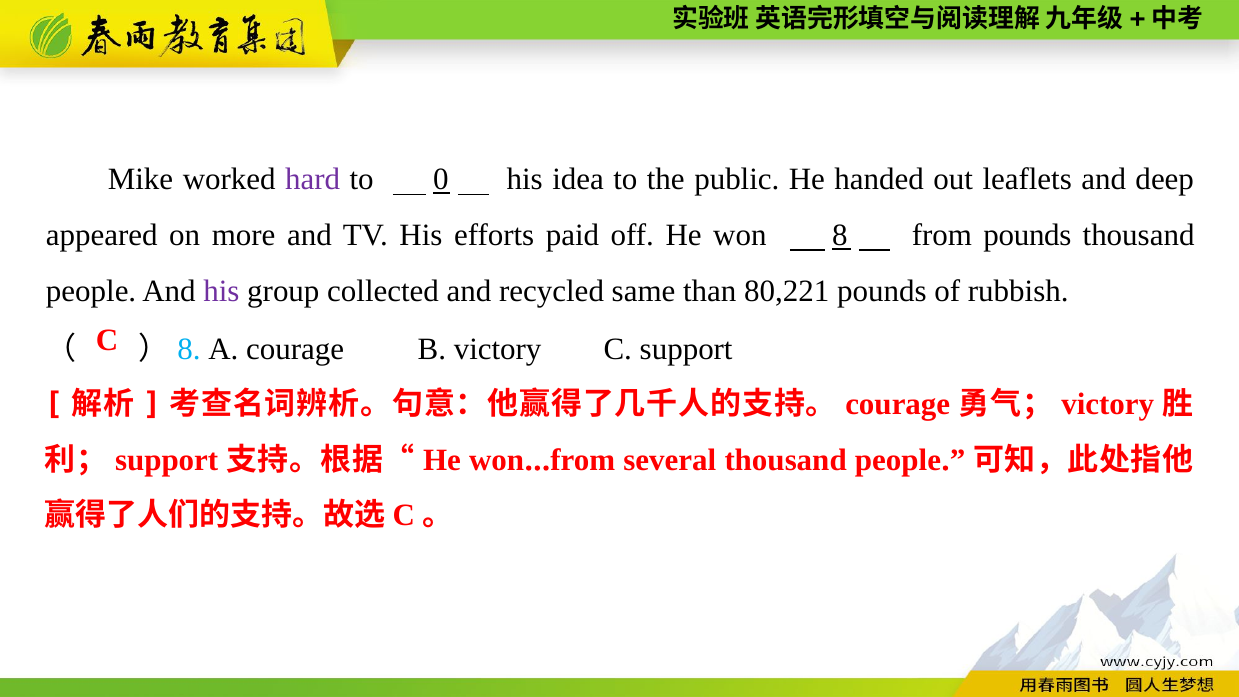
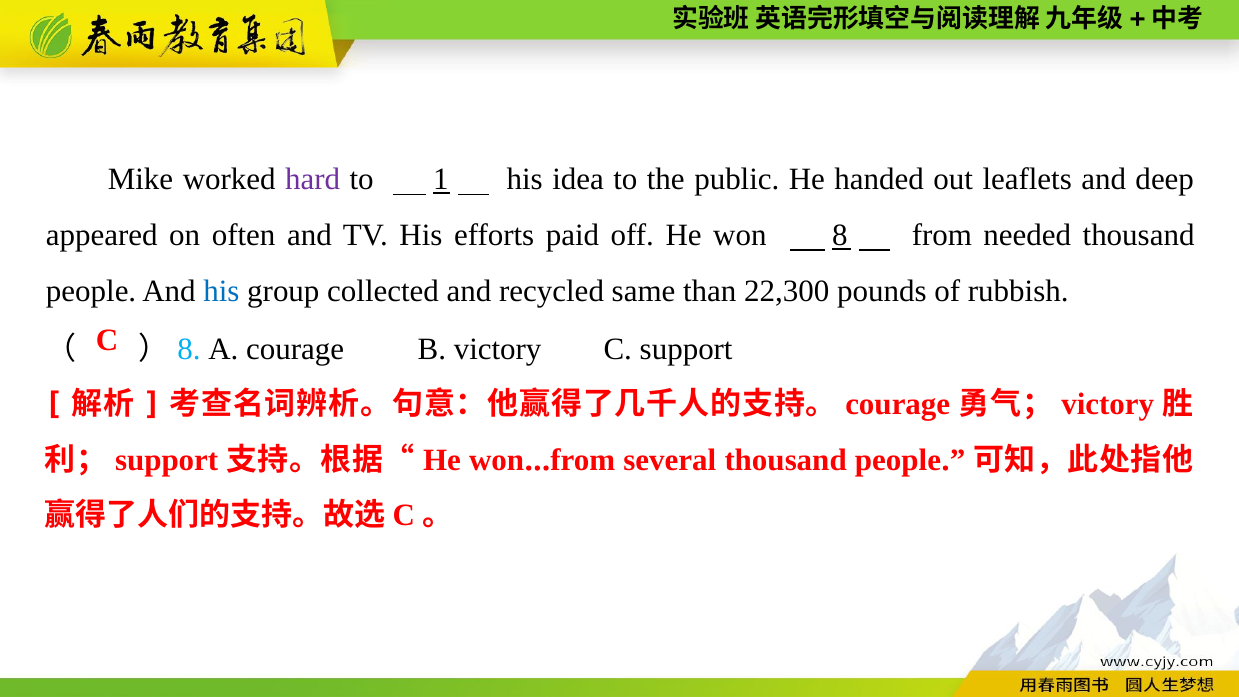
0: 0 -> 1
more: more -> often
from pounds: pounds -> needed
his at (221, 291) colour: purple -> blue
80,221: 80,221 -> 22,300
